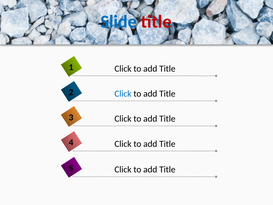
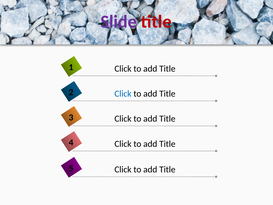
Slide colour: blue -> purple
